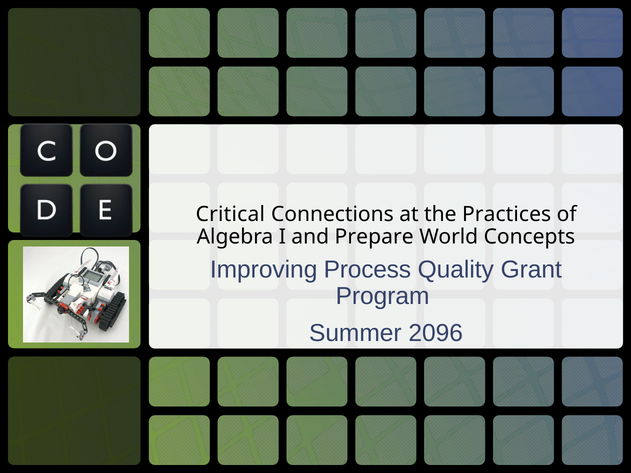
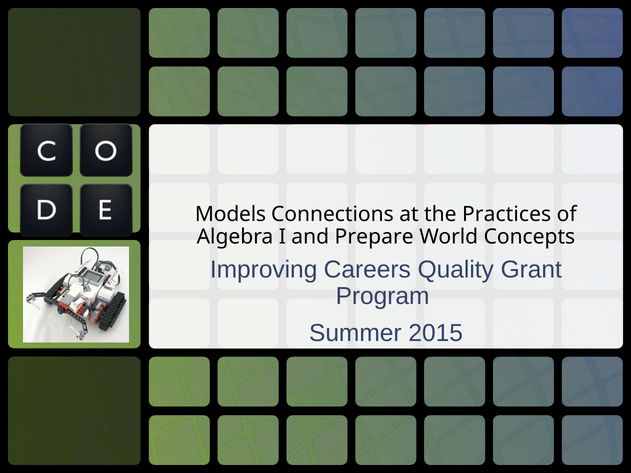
Critical: Critical -> Models
Process: Process -> Careers
2096: 2096 -> 2015
